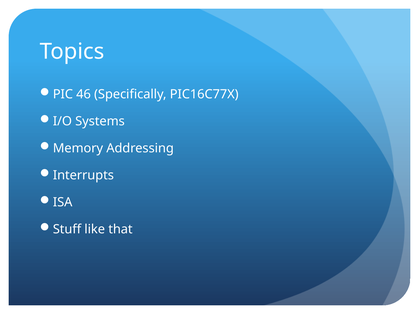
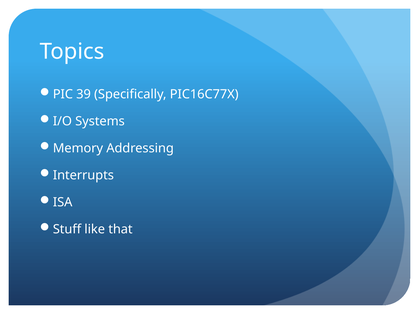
46: 46 -> 39
